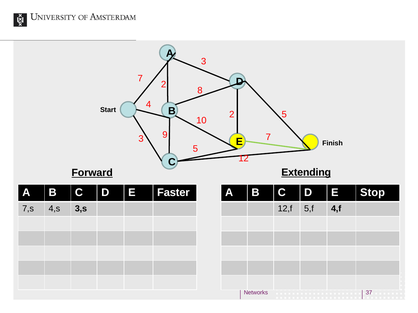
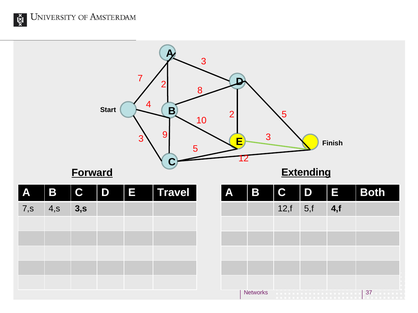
9 7: 7 -> 3
Faster: Faster -> Travel
Stop: Stop -> Both
